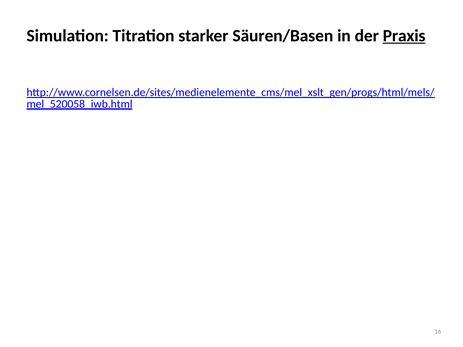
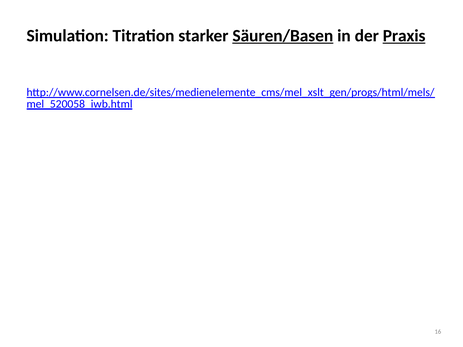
Säuren/Basen underline: none -> present
